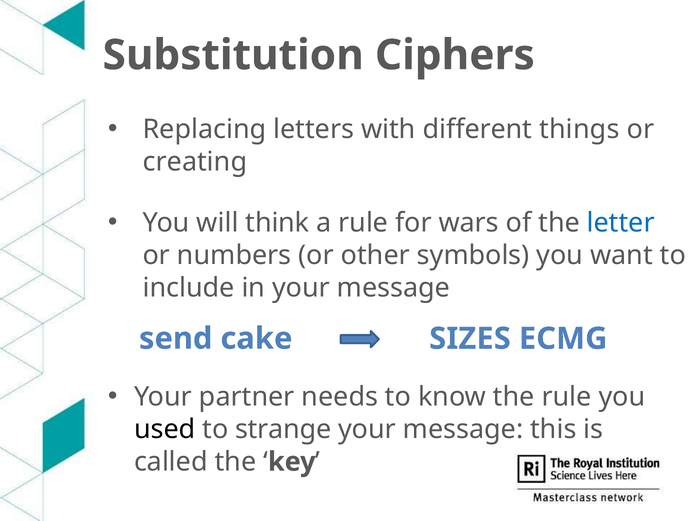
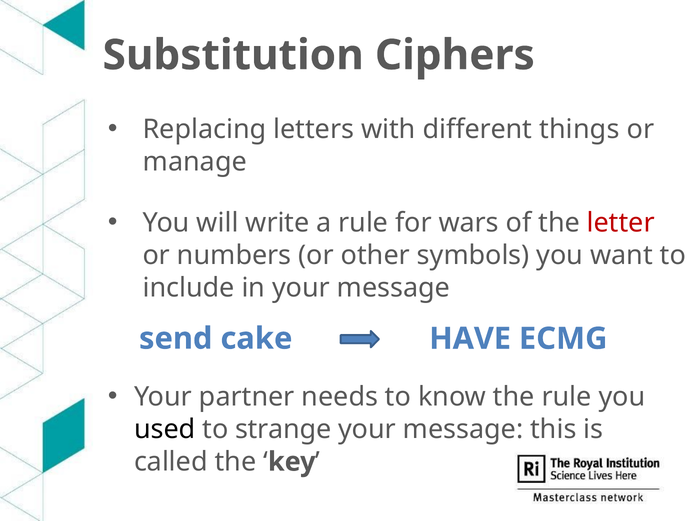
creating: creating -> manage
think: think -> write
letter colour: blue -> red
SIZES: SIZES -> HAVE
